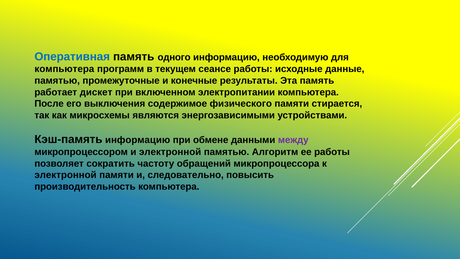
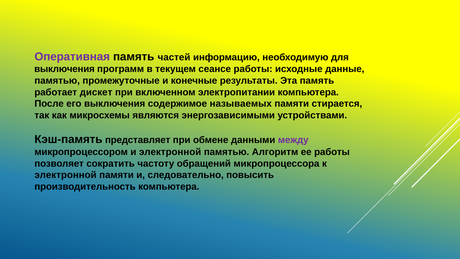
Оперативная colour: blue -> purple
одного: одного -> частей
компьютера at (64, 69): компьютера -> выключения
физического: физического -> называемых
Кэш-память информацию: информацию -> представляет
